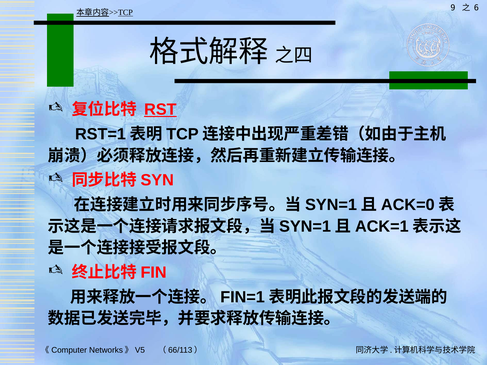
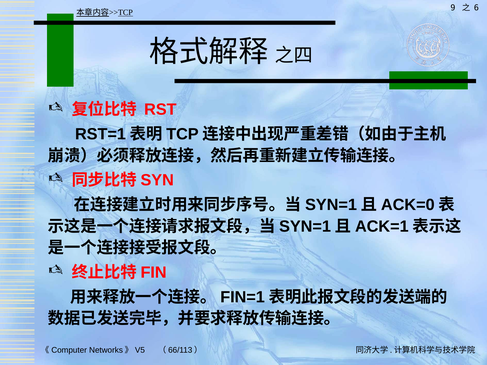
RST underline: present -> none
